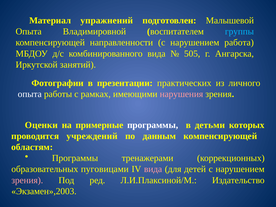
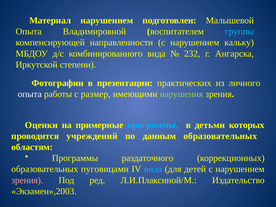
Материал упражнений: упражнений -> нарушением
работа: работа -> кальку
505: 505 -> 232
занятий: занятий -> степени
рамках: рамках -> размер
нарушения colour: pink -> light green
программы at (153, 125) colour: white -> light blue
данным компенсирующей: компенсирующей -> образовательных
тренажерами: тренажерами -> раздаточного
вида at (153, 169) colour: pink -> light blue
